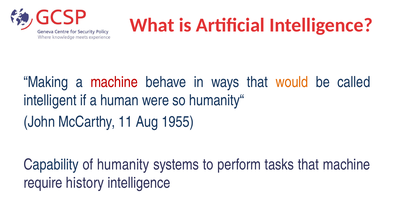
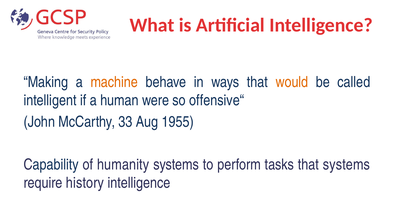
machine at (114, 82) colour: red -> orange
humanity“: humanity“ -> offensive“
11: 11 -> 33
that machine: machine -> systems
